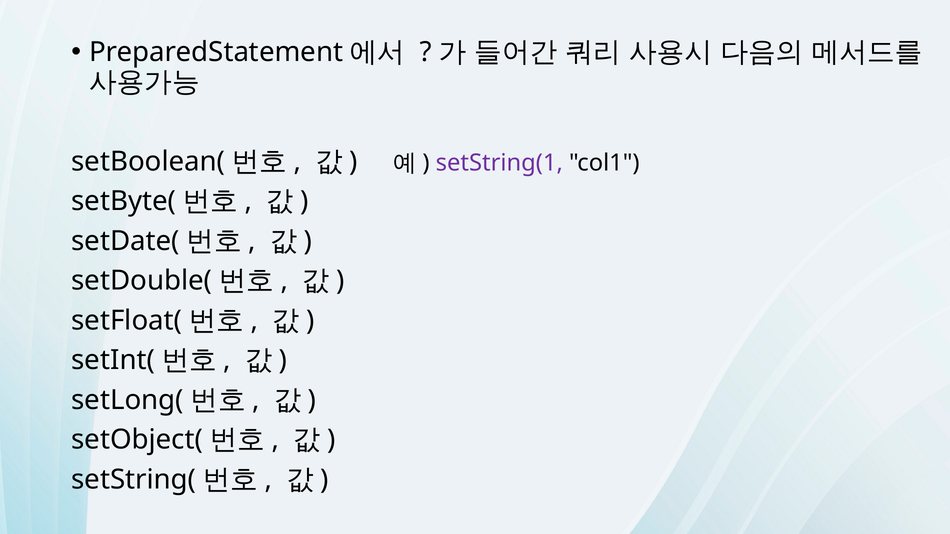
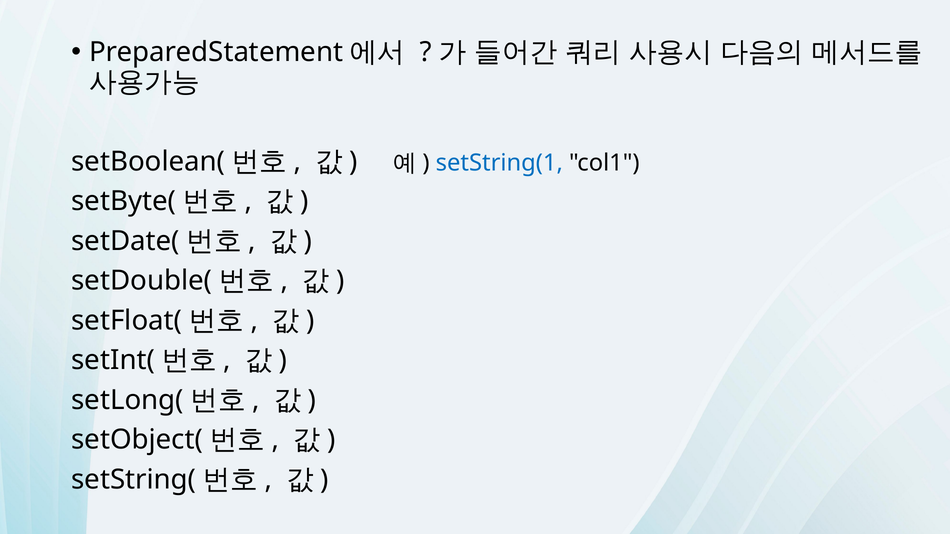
setString(1 colour: purple -> blue
